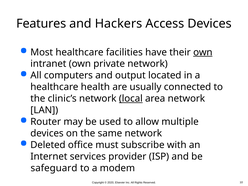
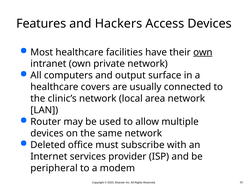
located: located -> surface
health: health -> covers
local underline: present -> none
safeguard: safeguard -> peripheral
